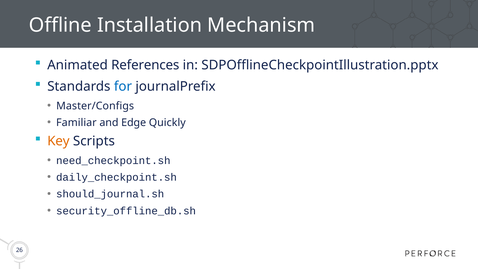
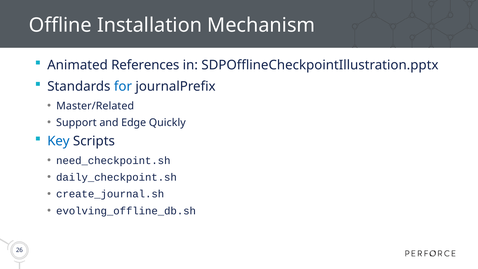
Master/Configs: Master/Configs -> Master/Related
Familiar: Familiar -> Support
Key colour: orange -> blue
should_journal.sh: should_journal.sh -> create_journal.sh
security_offline_db.sh: security_offline_db.sh -> evolving_offline_db.sh
